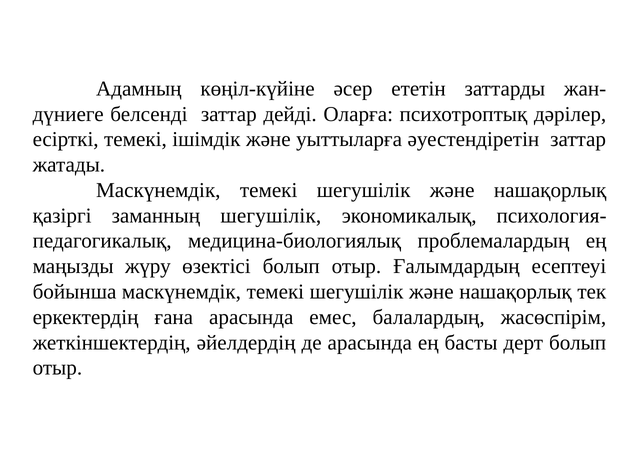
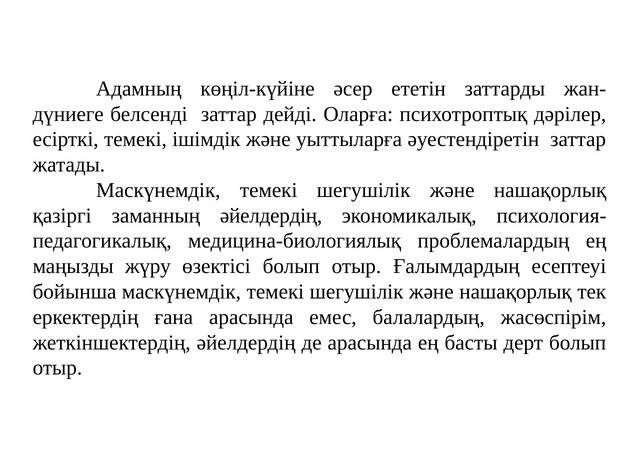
заманның шегушілік: шегушілік -> әйелдердің
